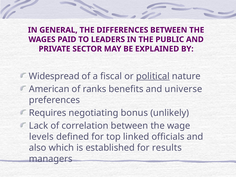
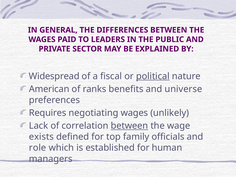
negotiating bonus: bonus -> wages
between at (129, 126) underline: none -> present
levels: levels -> exists
linked: linked -> family
also: also -> role
results: results -> human
